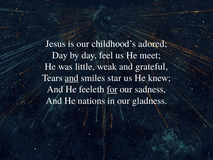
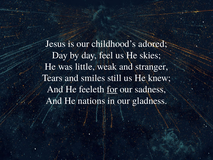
meet: meet -> skies
grateful: grateful -> stranger
and at (72, 78) underline: present -> none
star: star -> still
